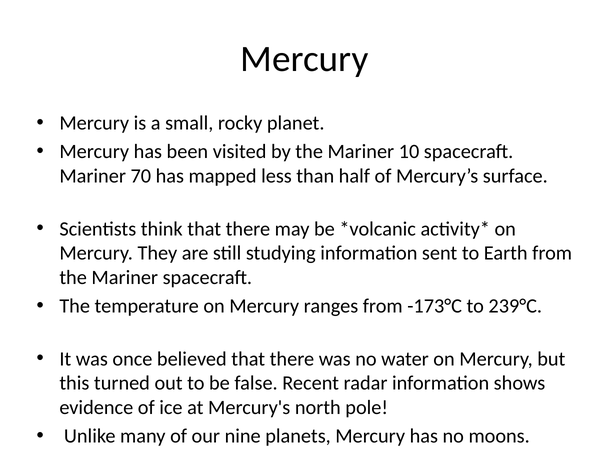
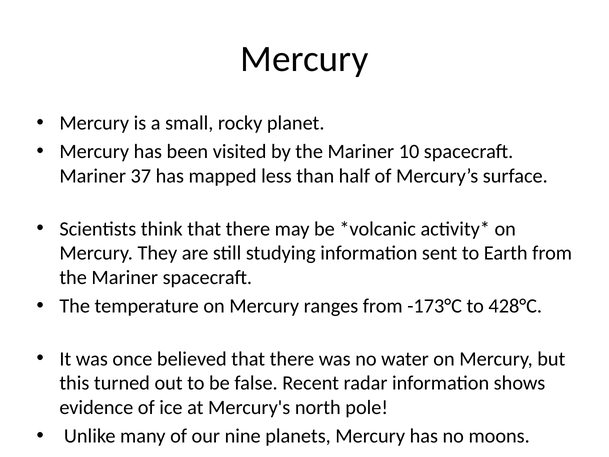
70: 70 -> 37
239°C: 239°C -> 428°C
